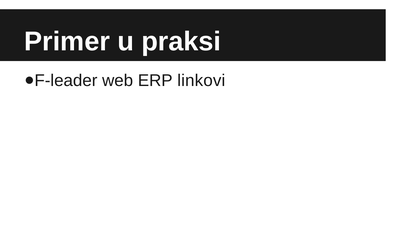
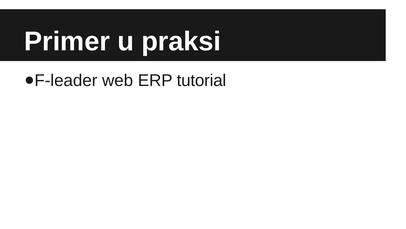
linkovi: linkovi -> tutorial
